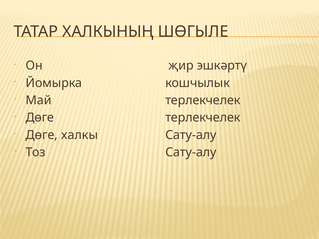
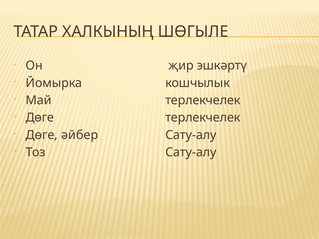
халкы: халкы -> әйбер
